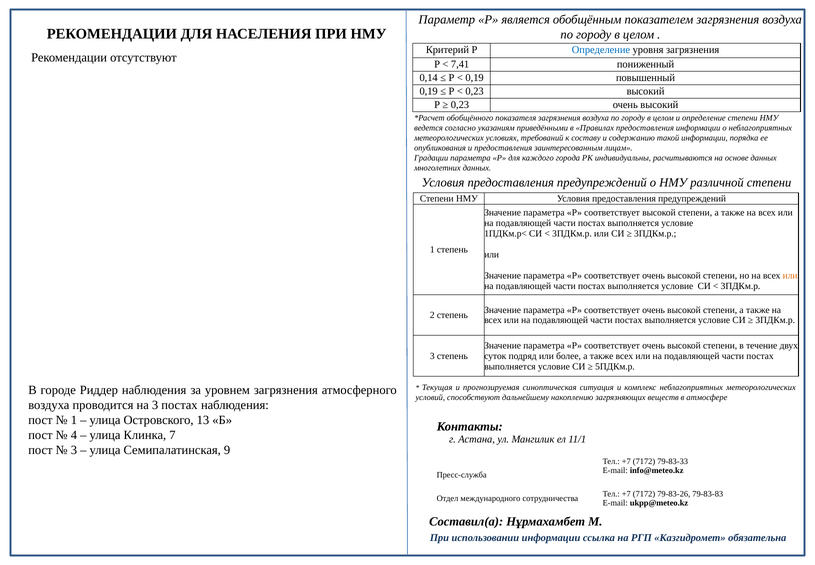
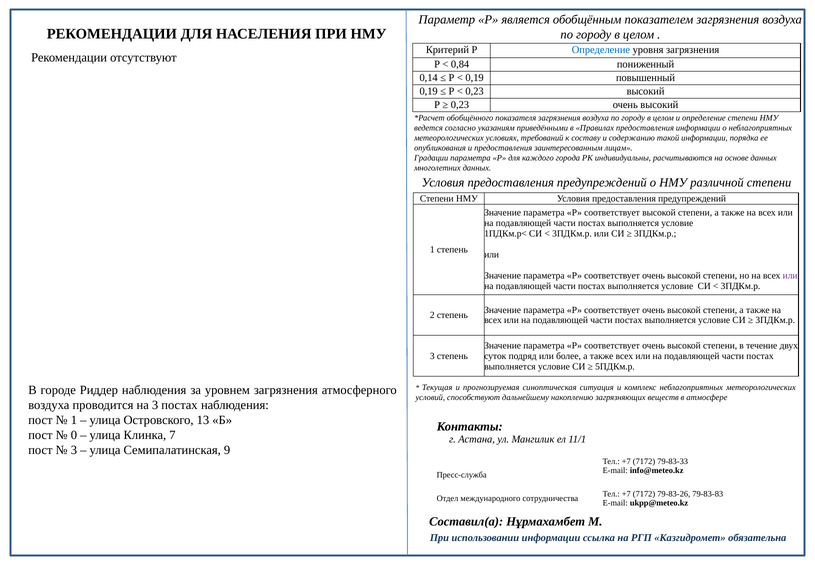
7,41: 7,41 -> 0,84
или at (790, 275) colour: orange -> purple
4: 4 -> 0
